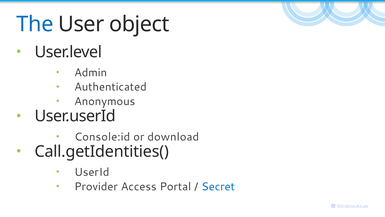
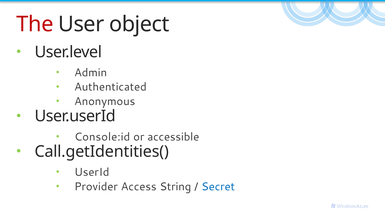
The colour: blue -> red
download: download -> accessible
Portal: Portal -> String
